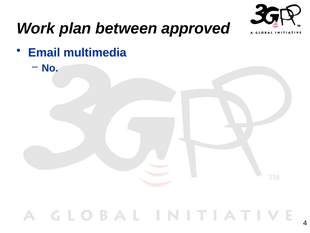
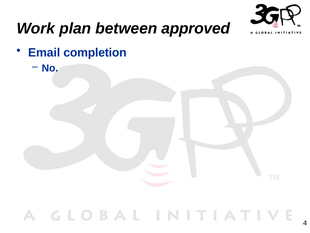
multimedia: multimedia -> completion
